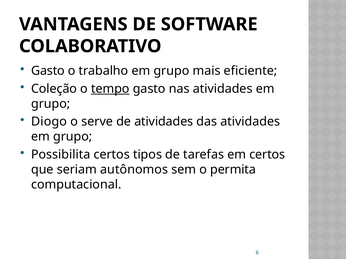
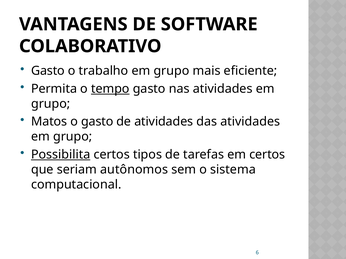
Coleção: Coleção -> Permita
Diogo: Diogo -> Matos
o serve: serve -> gasto
Possibilita underline: none -> present
permita: permita -> sistema
